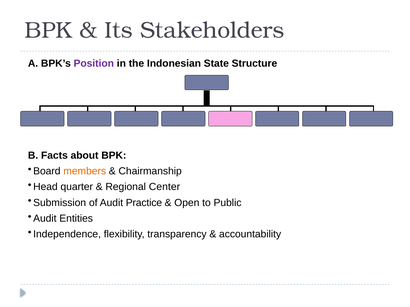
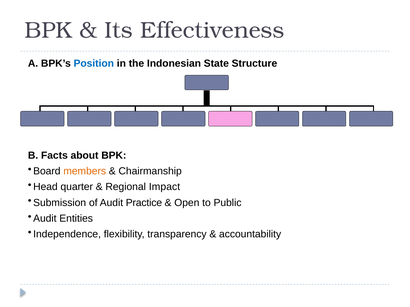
Stakeholders: Stakeholders -> Effectiveness
Position colour: purple -> blue
Center: Center -> Impact
